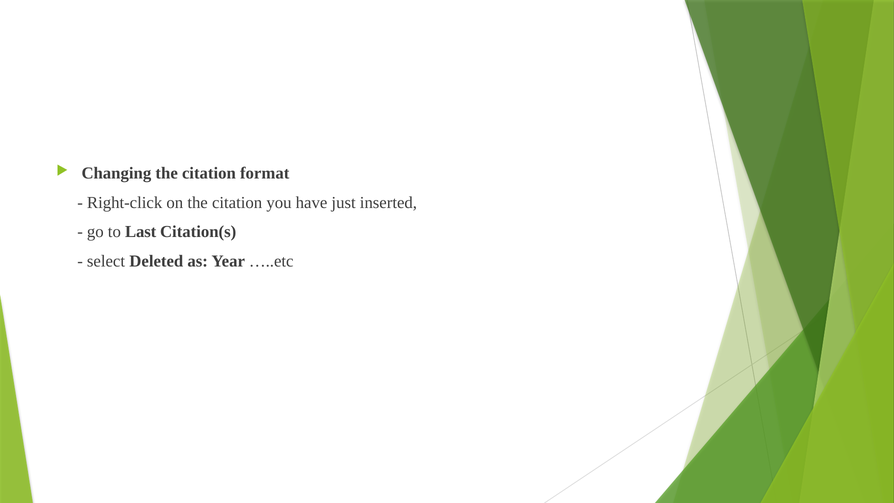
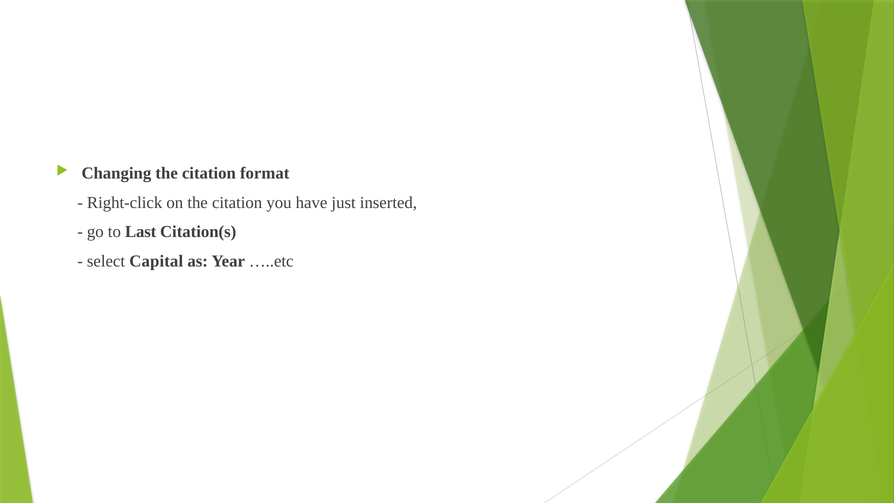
Deleted: Deleted -> Capital
